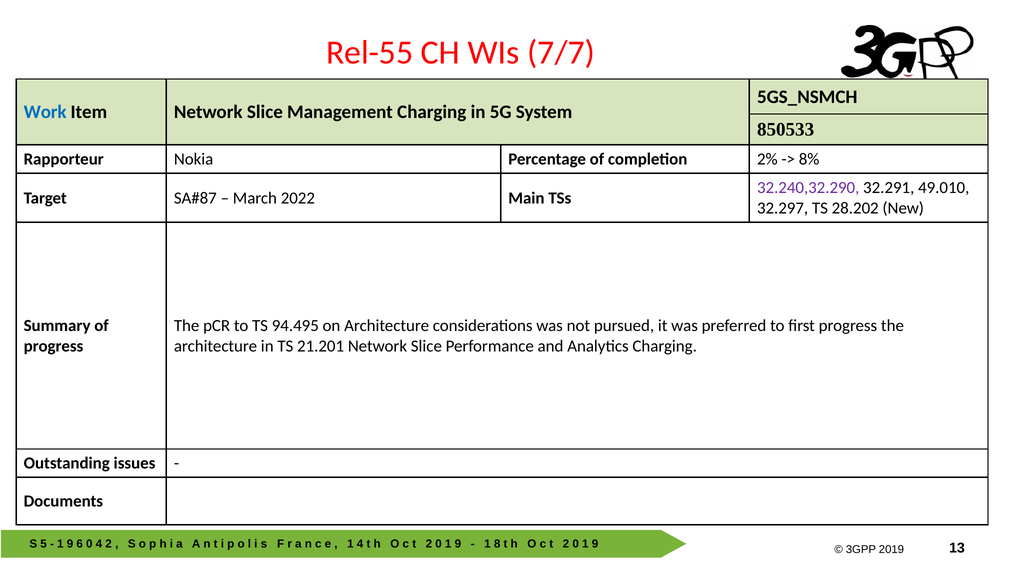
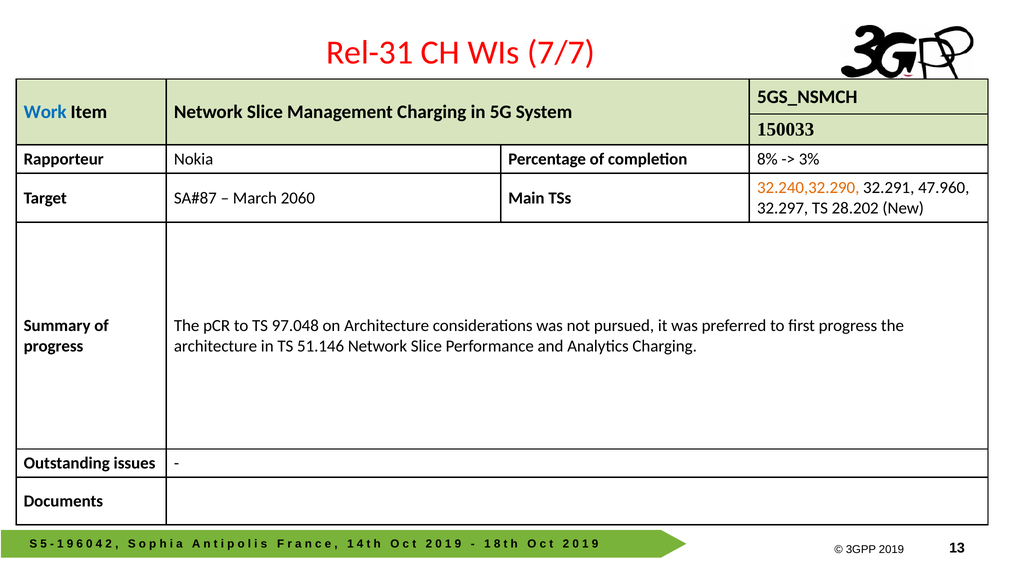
Rel-55: Rel-55 -> Rel-31
850533: 850533 -> 150033
2%: 2% -> 8%
8%: 8% -> 3%
32.240,32.290 colour: purple -> orange
49.010: 49.010 -> 47.960
2022: 2022 -> 2060
94.495: 94.495 -> 97.048
21.201: 21.201 -> 51.146
